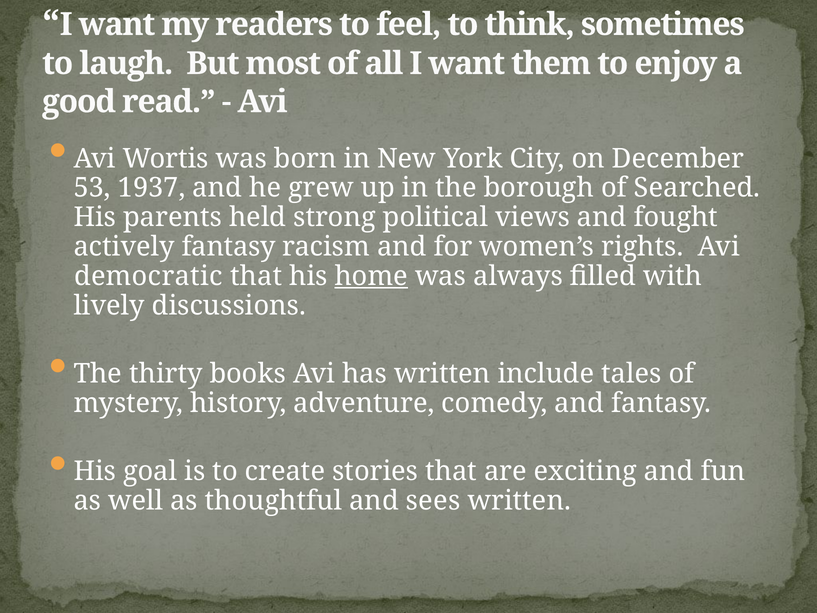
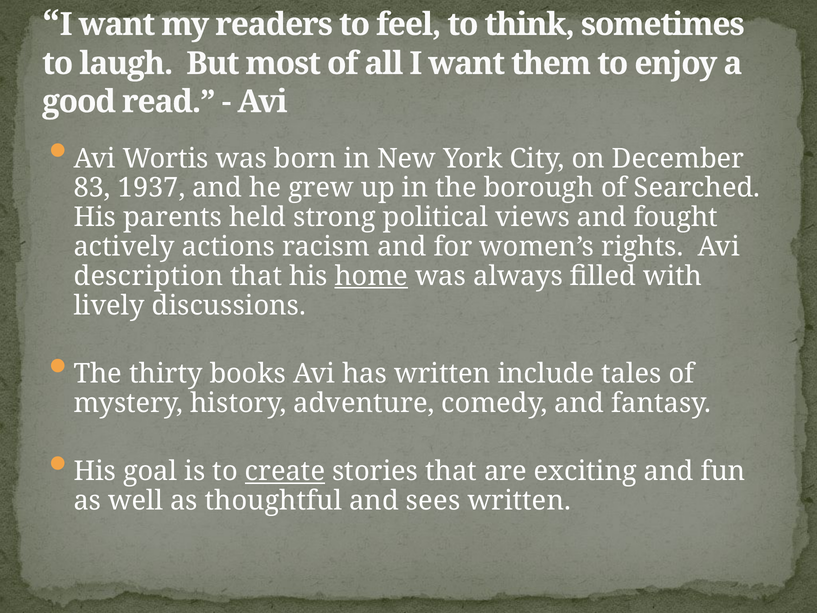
53: 53 -> 83
actively fantasy: fantasy -> actions
democratic: democratic -> description
create underline: none -> present
